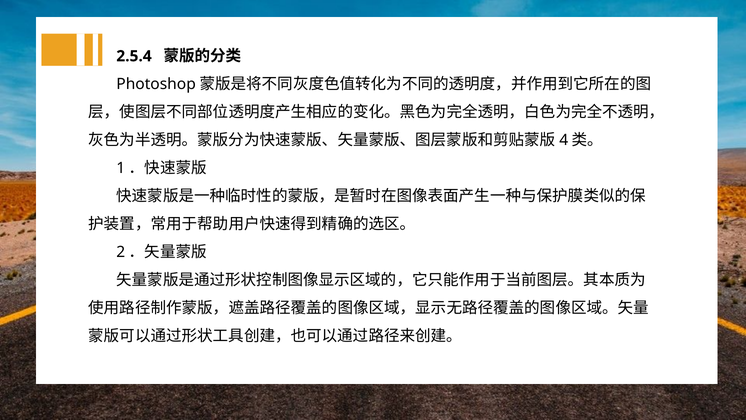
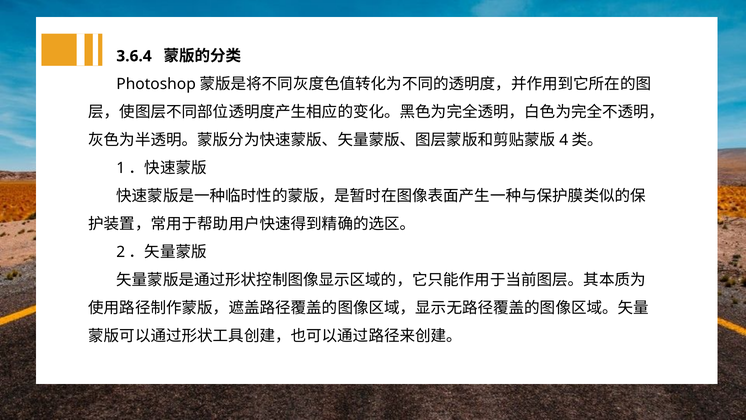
2.5.4: 2.5.4 -> 3.6.4
